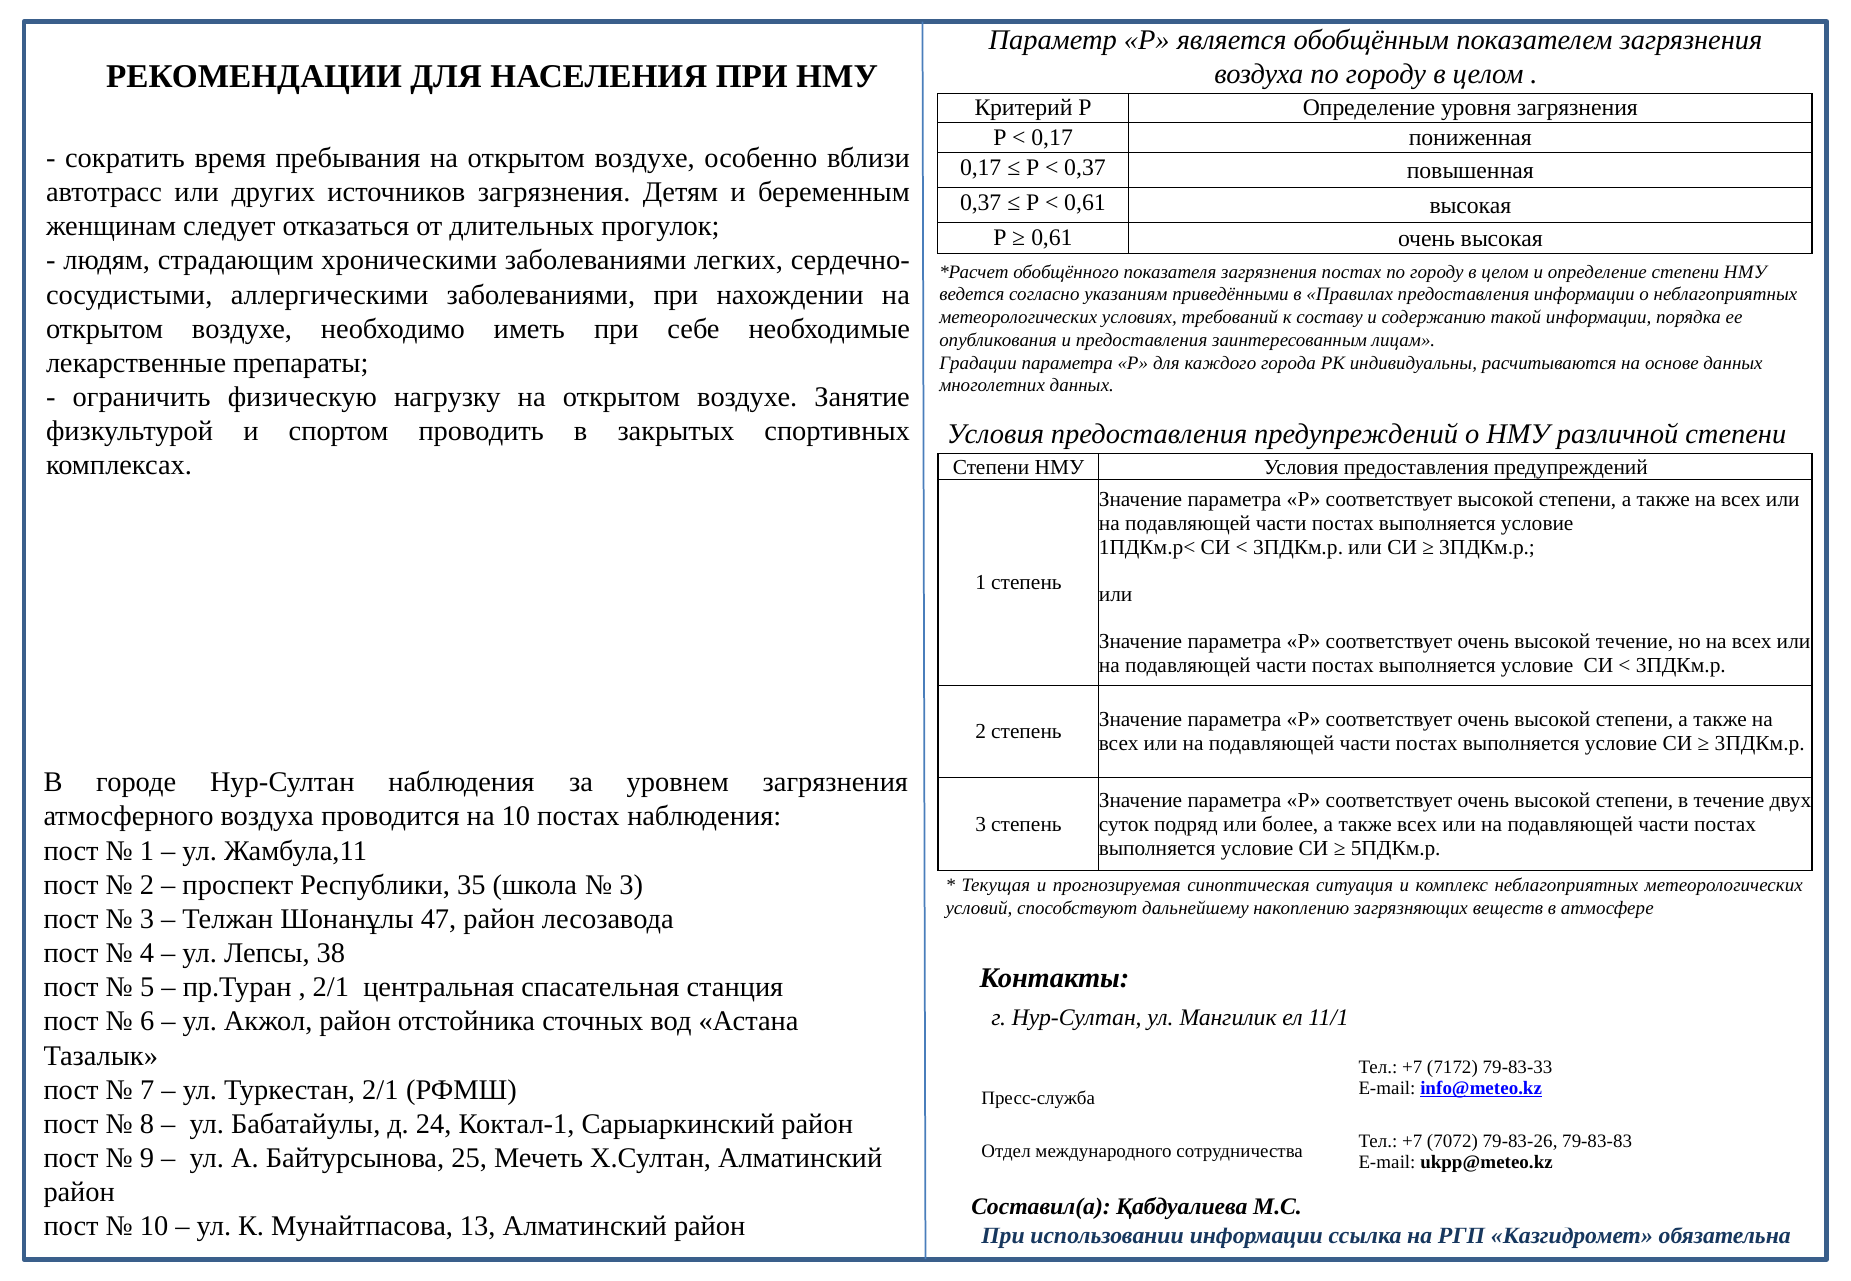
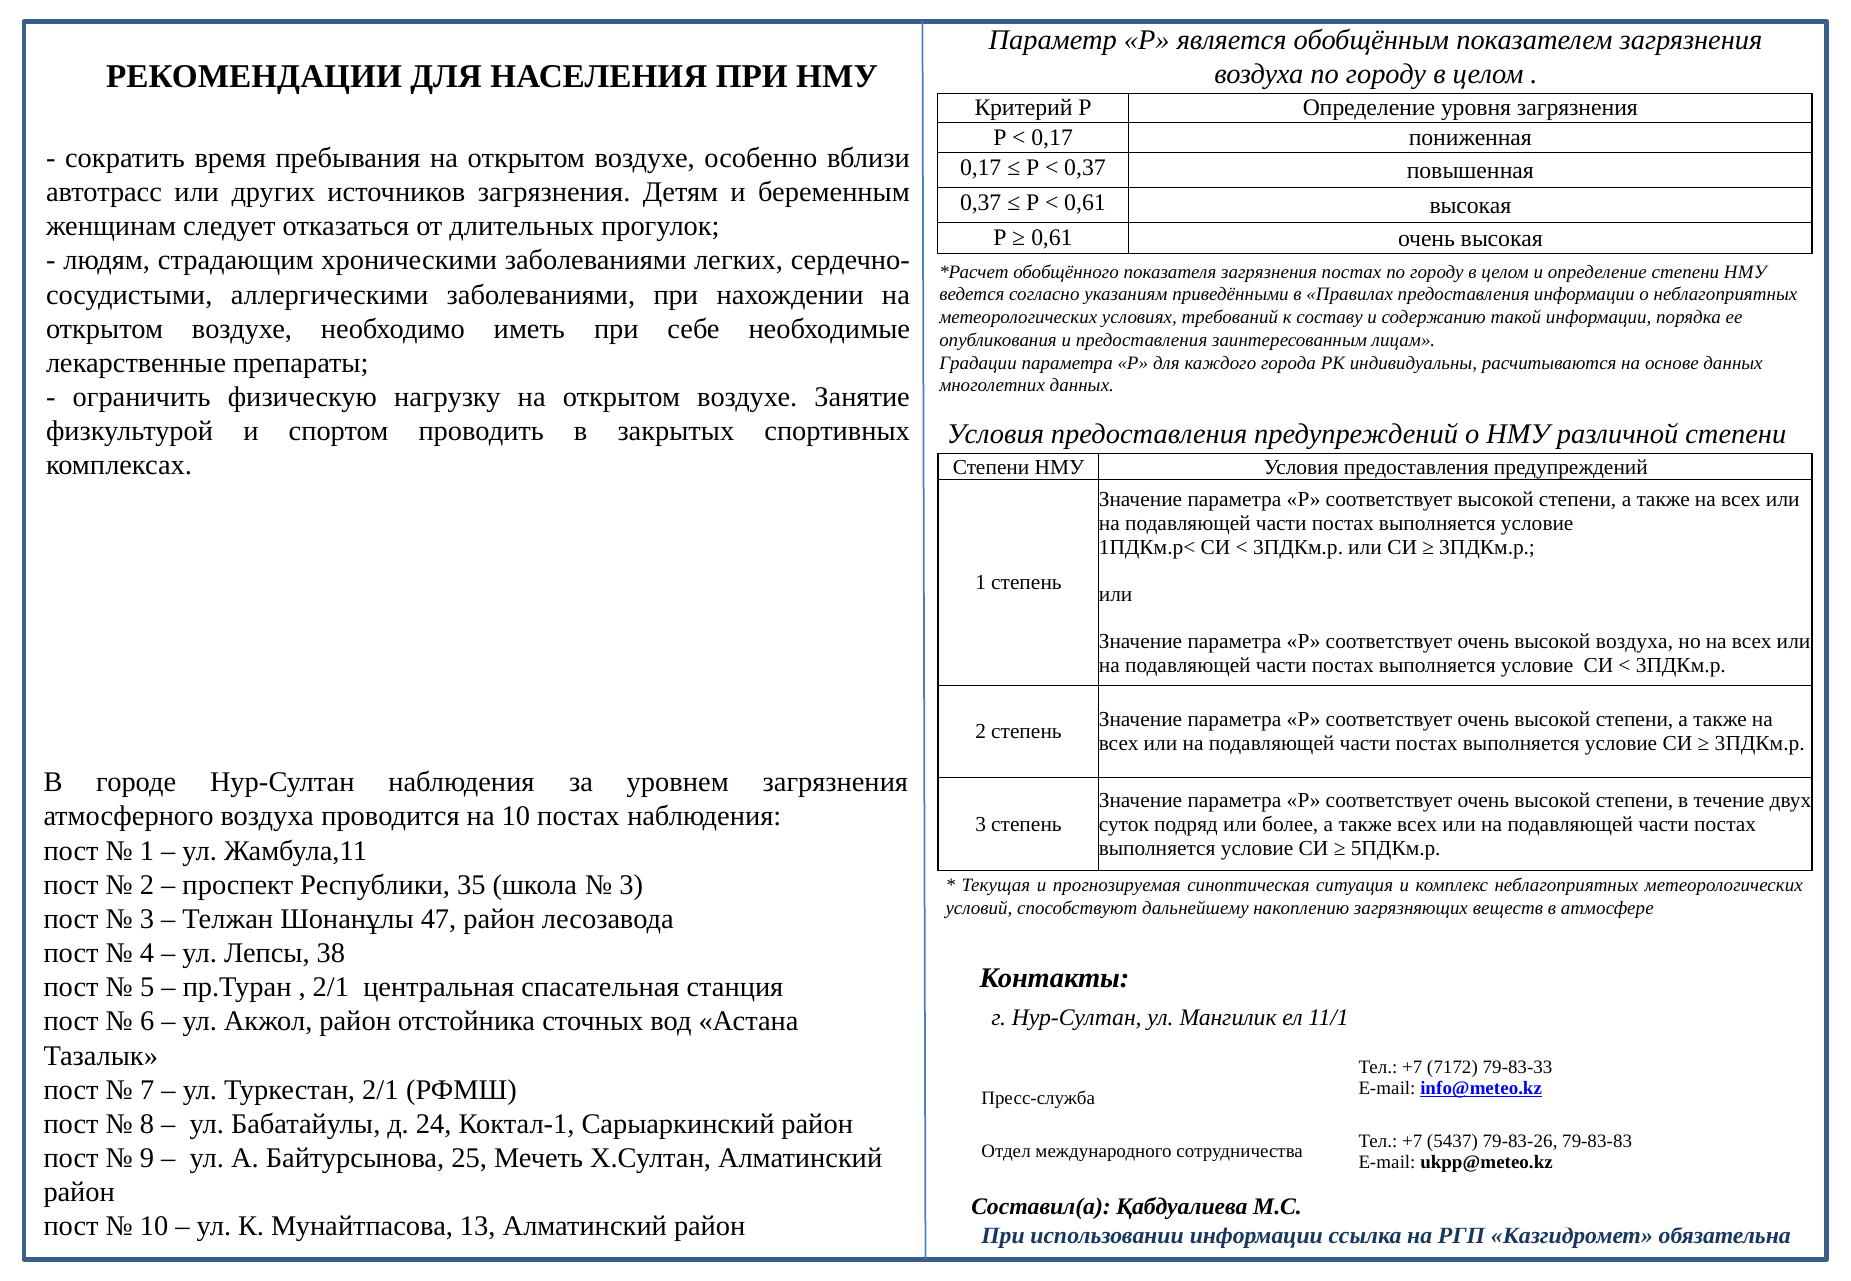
высокой течение: течение -> воздуха
7072: 7072 -> 5437
